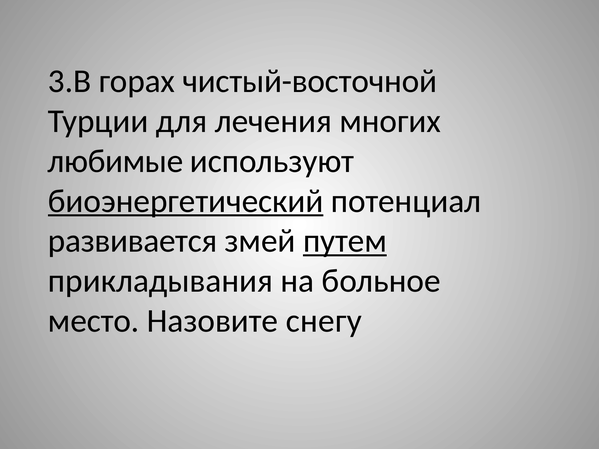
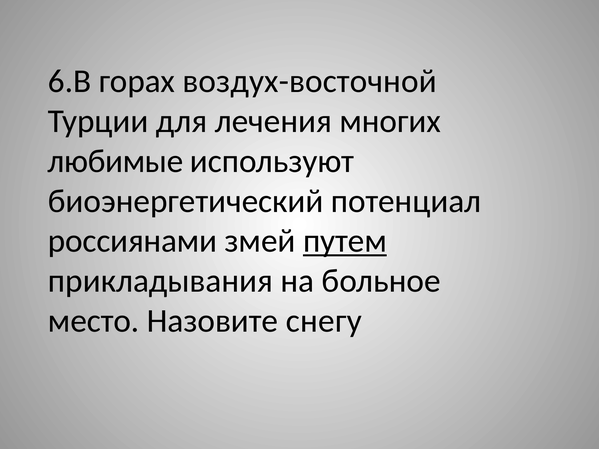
3.В: 3.В -> 6.В
чистый-восточной: чистый-восточной -> воздух-восточной
биоэнергетический underline: present -> none
развивается: развивается -> россиянами
